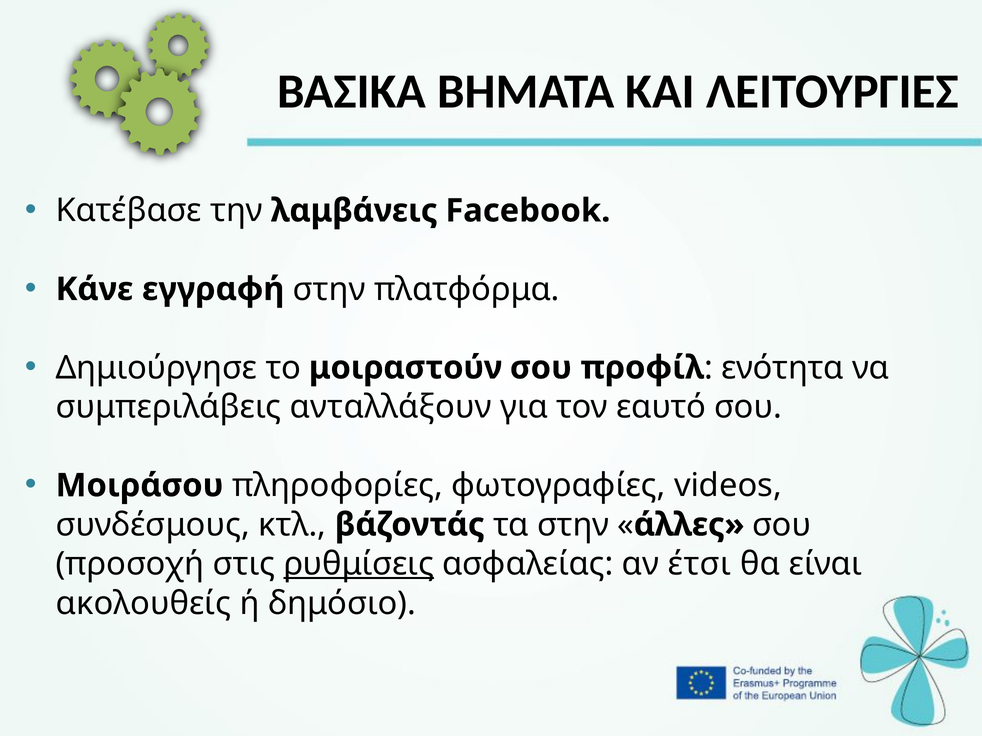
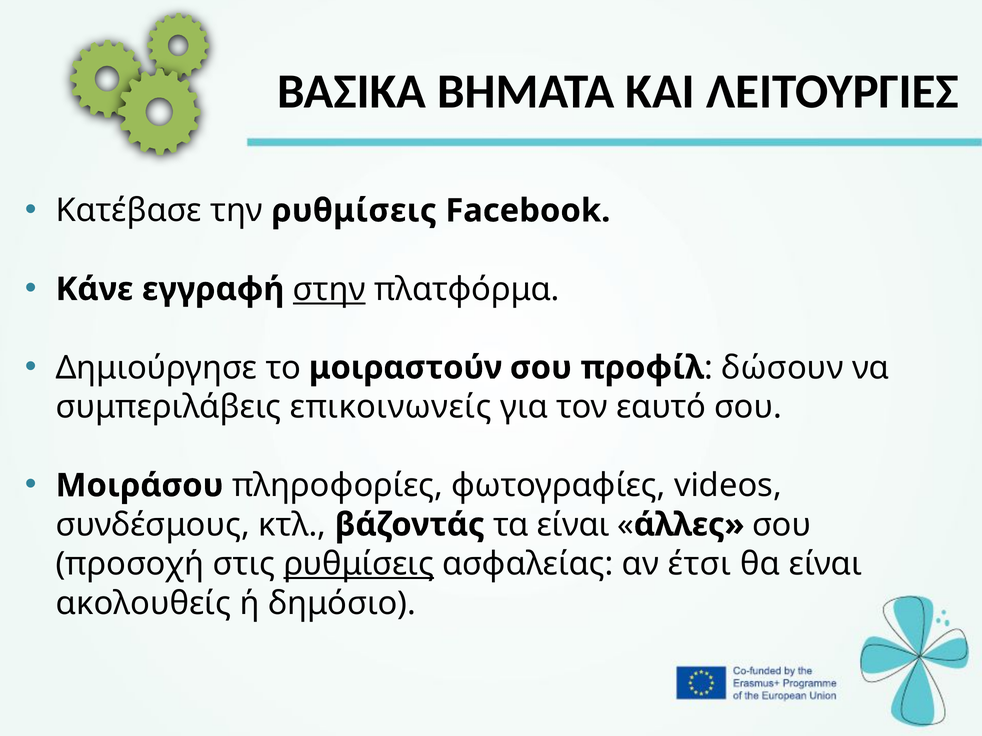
την λαμβάνεις: λαμβάνεις -> ρυθμίσεις
στην at (329, 289) underline: none -> present
ενότητα: ενότητα -> δώσουν
ανταλλάξουν: ανταλλάξουν -> επικοινωνείς
τα στην: στην -> είναι
